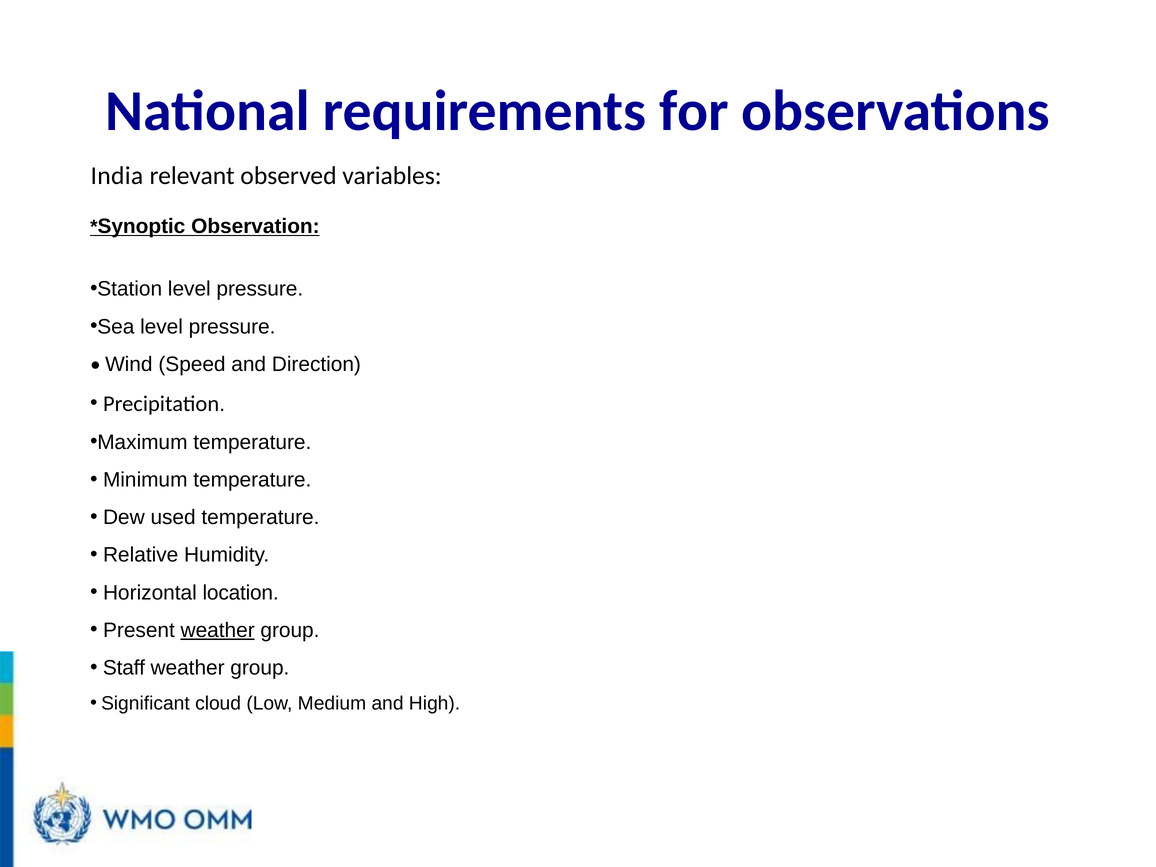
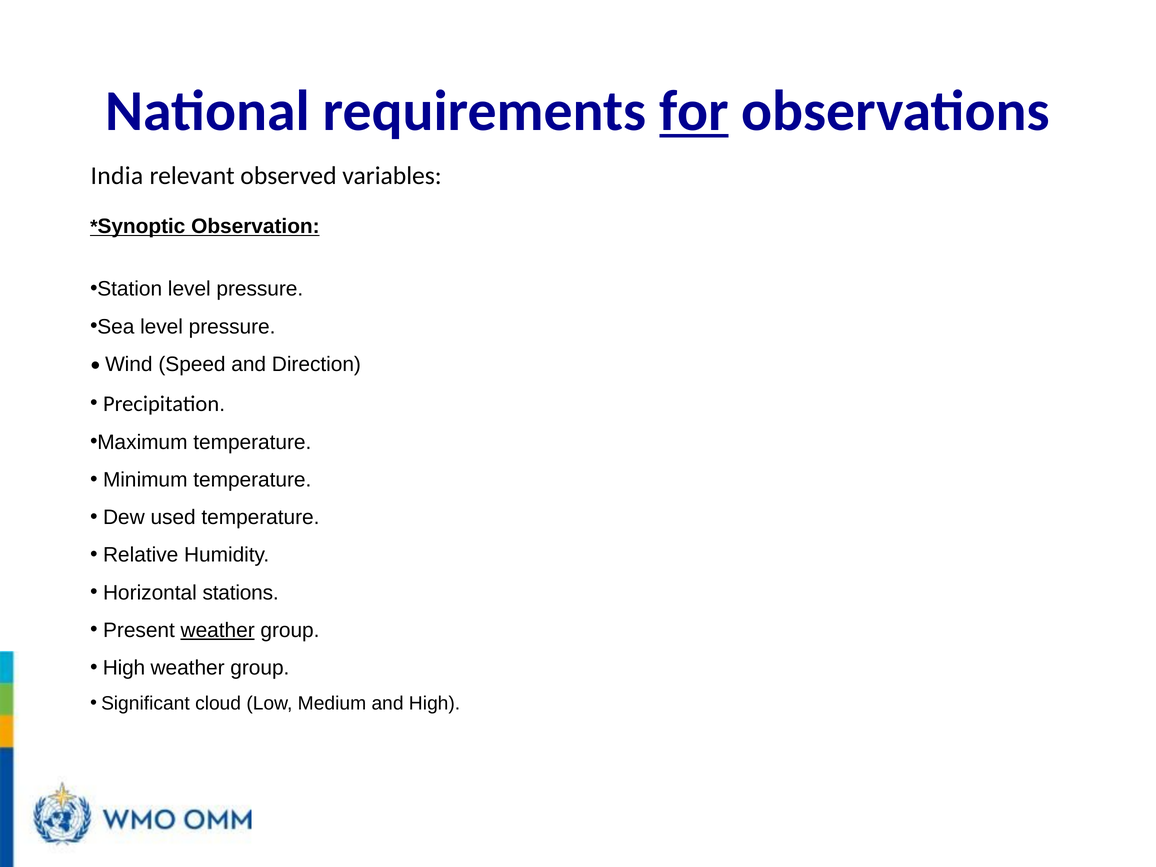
for underline: none -> present
location: location -> stations
Staff at (124, 668): Staff -> High
